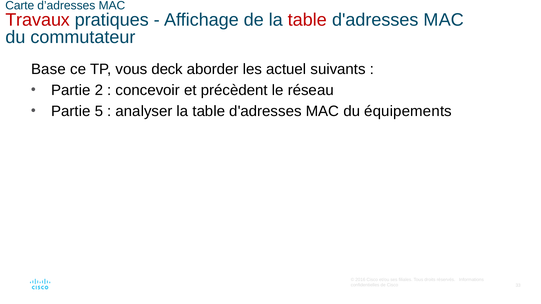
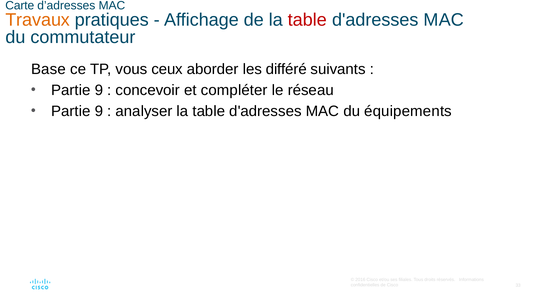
Travaux colour: red -> orange
deck: deck -> ceux
actuel: actuel -> différé
2 at (99, 90): 2 -> 9
précèdent: précèdent -> compléter
5 at (99, 111): 5 -> 9
